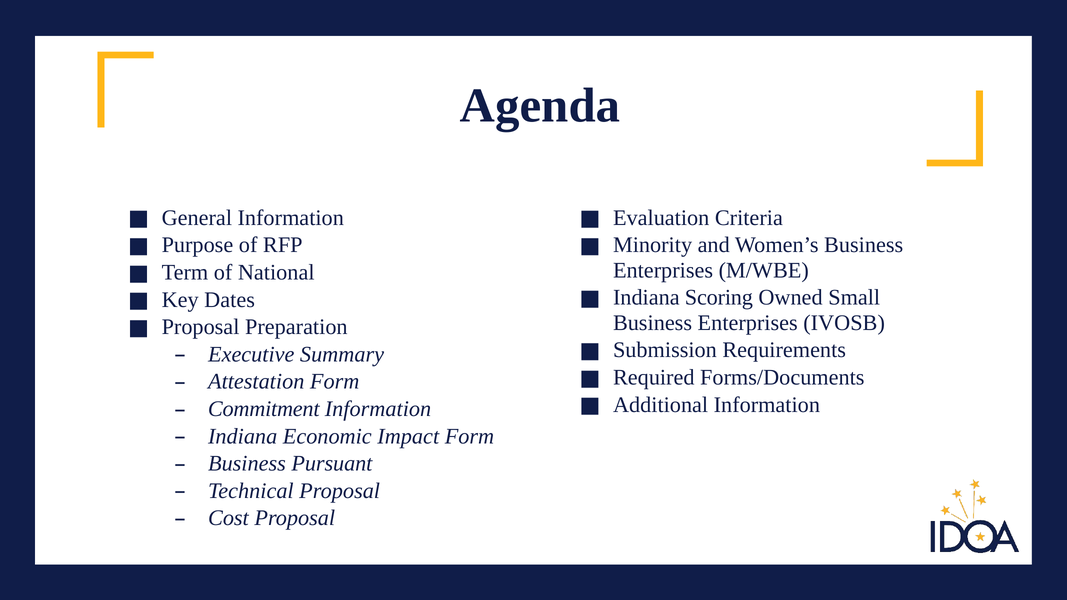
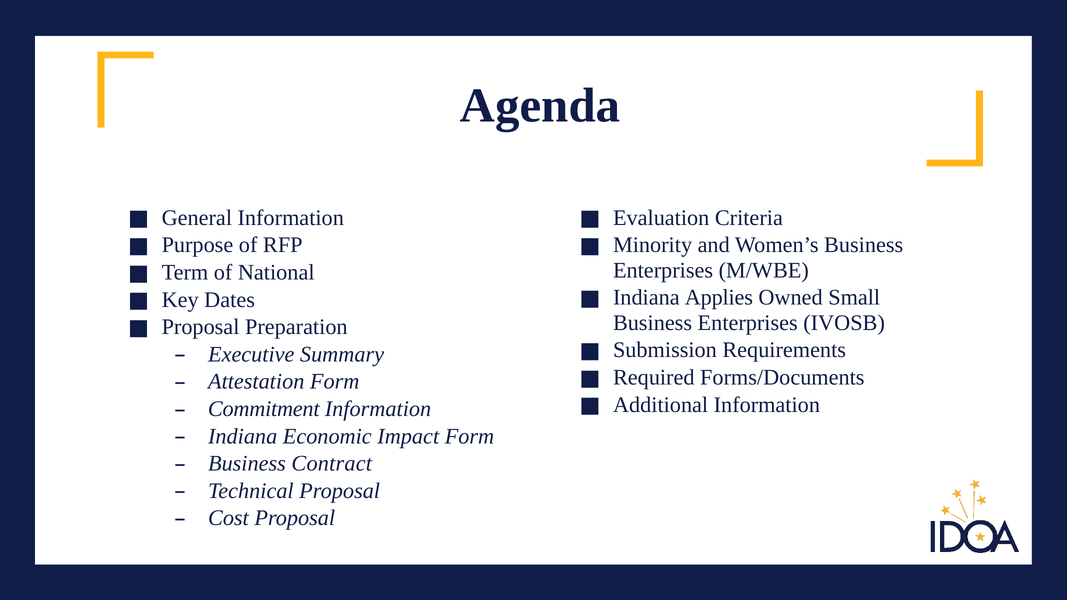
Scoring: Scoring -> Applies
Pursuant: Pursuant -> Contract
